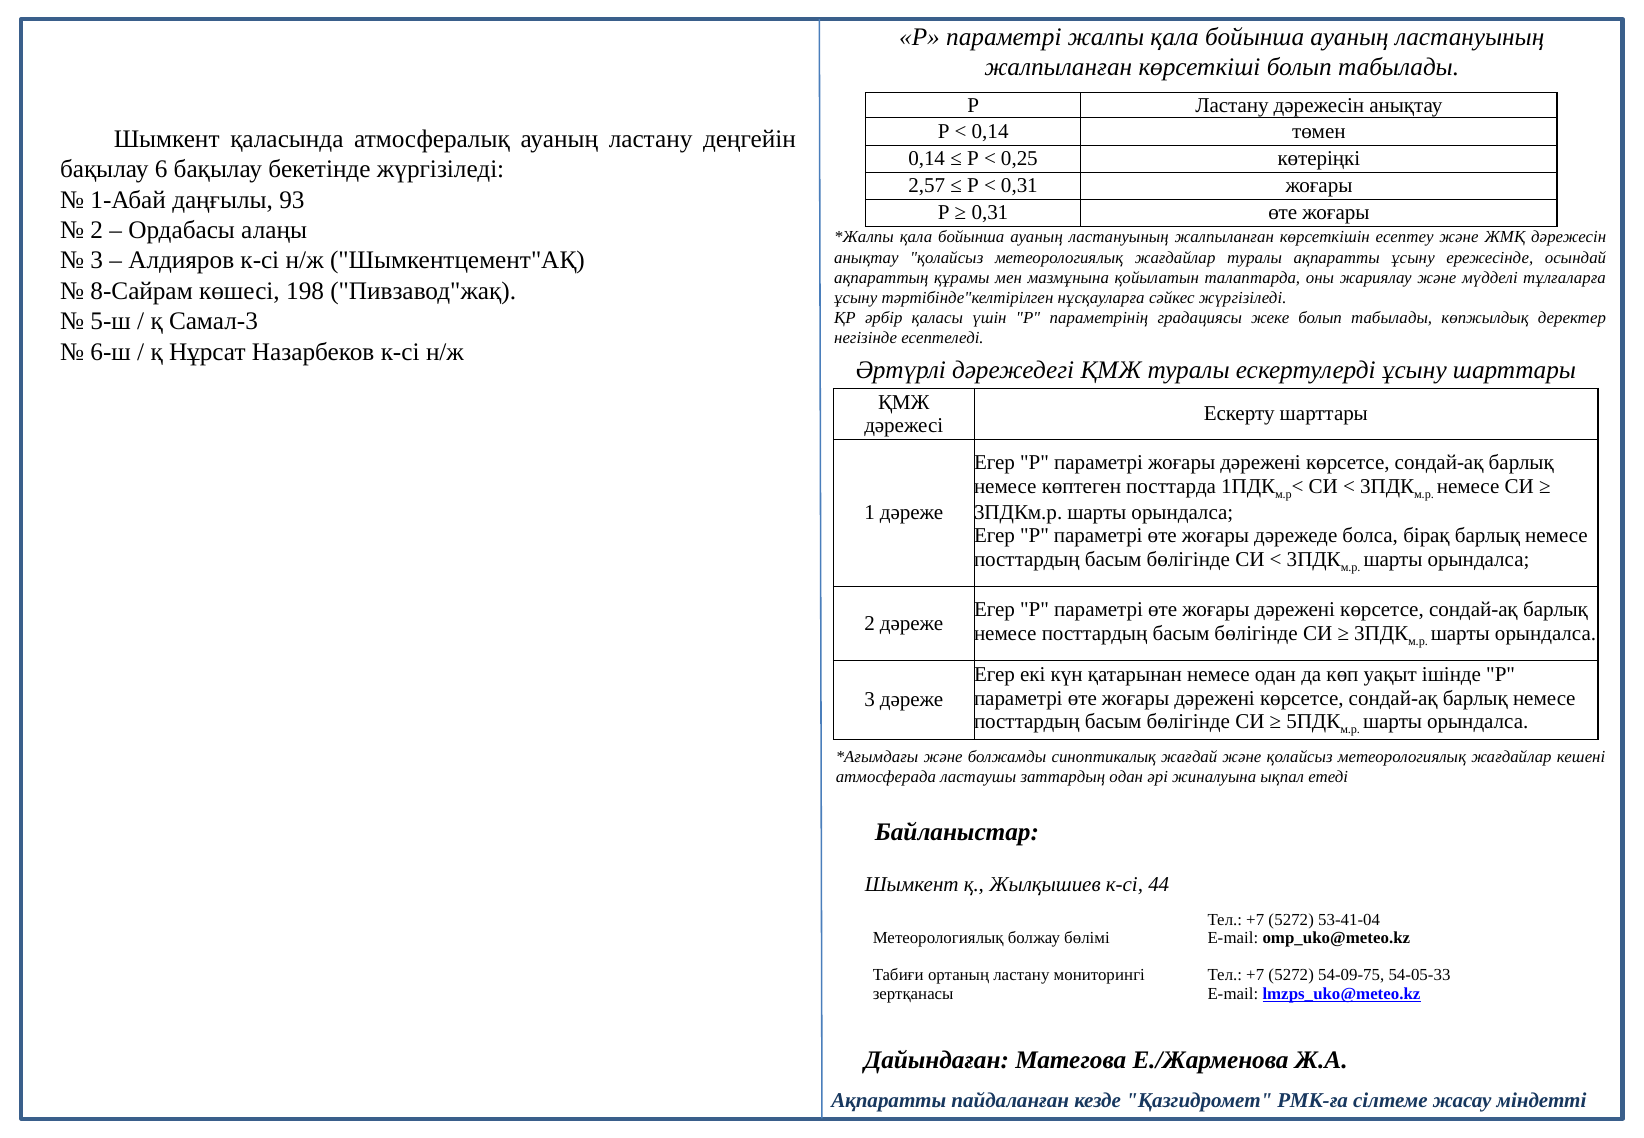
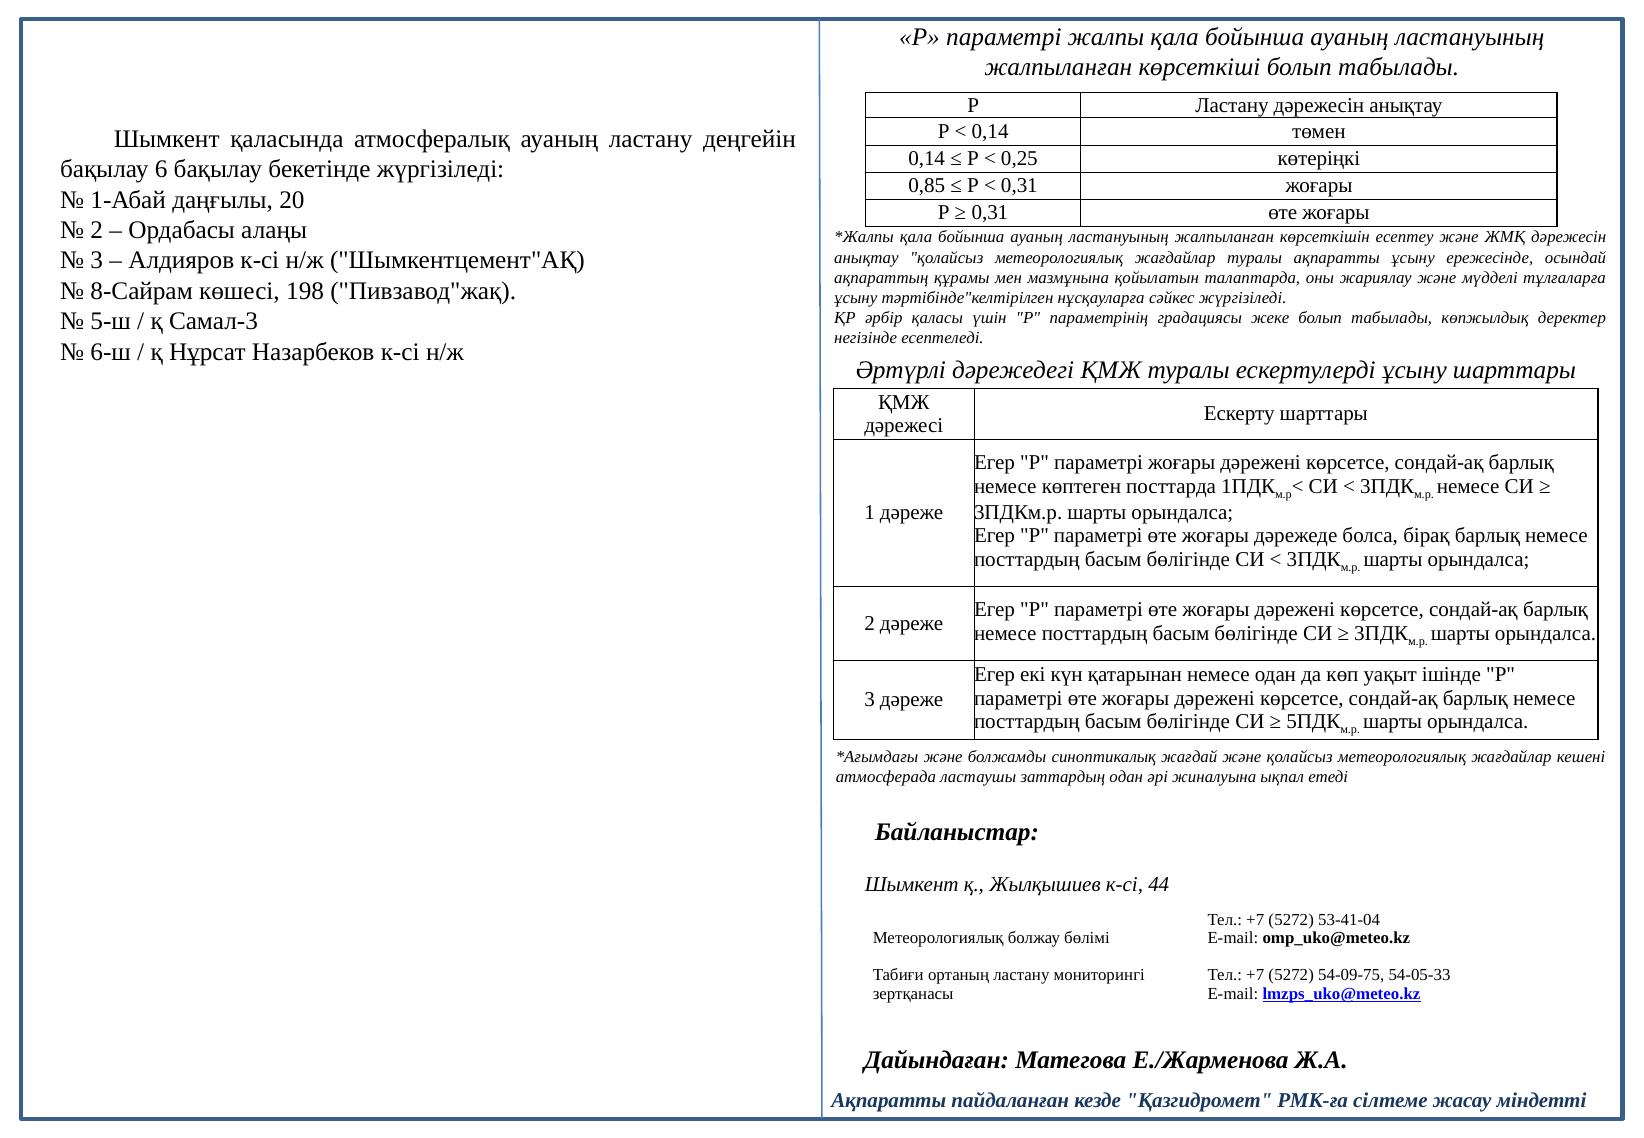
2,57: 2,57 -> 0,85
93: 93 -> 20
